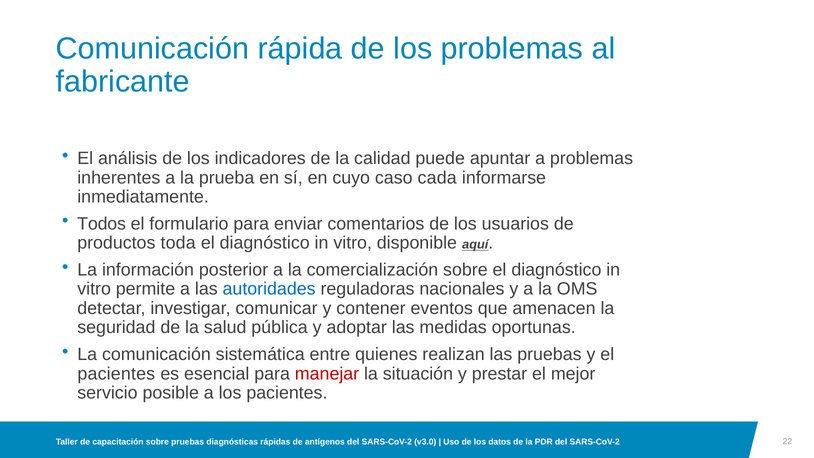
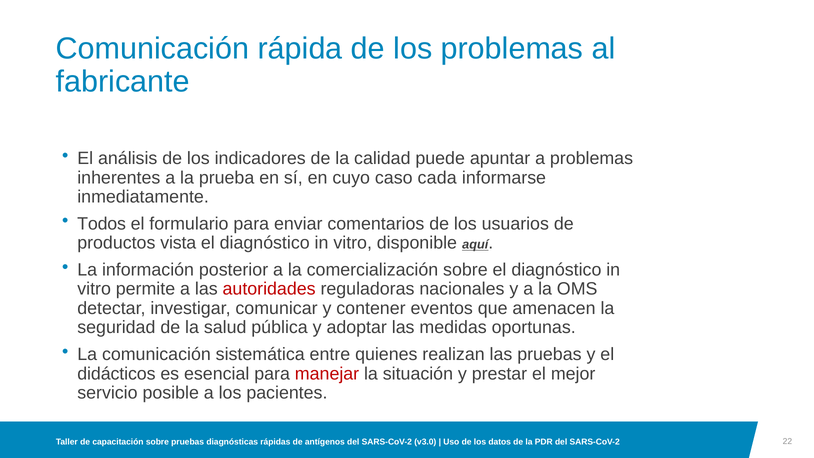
toda: toda -> vista
autoridades colour: blue -> red
pacientes at (116, 374): pacientes -> didácticos
